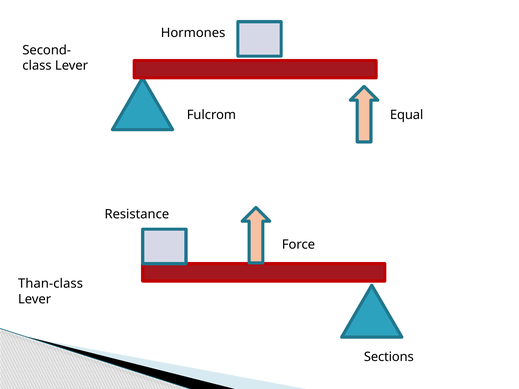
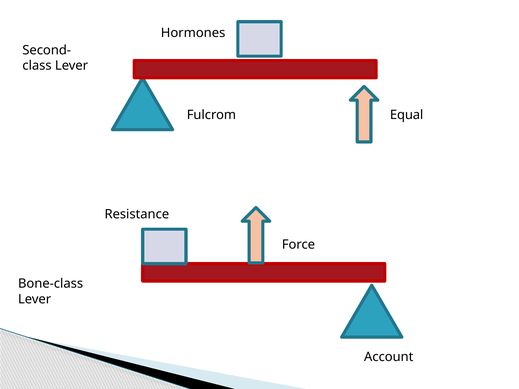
Than-class: Than-class -> Bone-class
Sections: Sections -> Account
